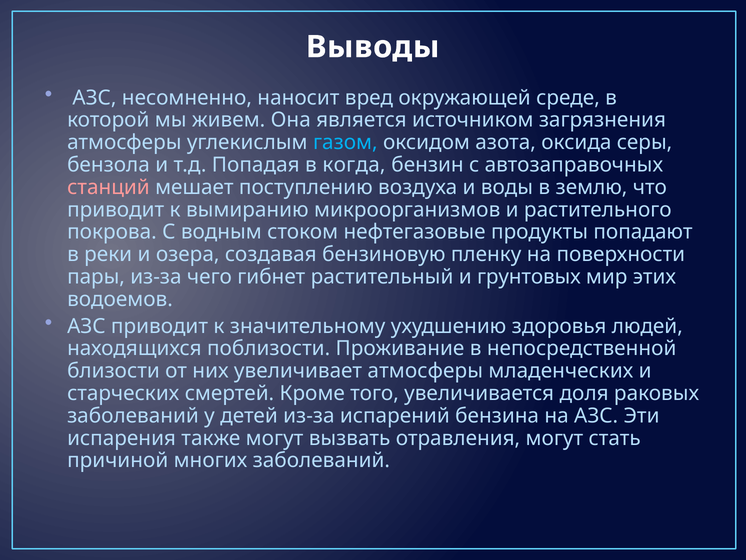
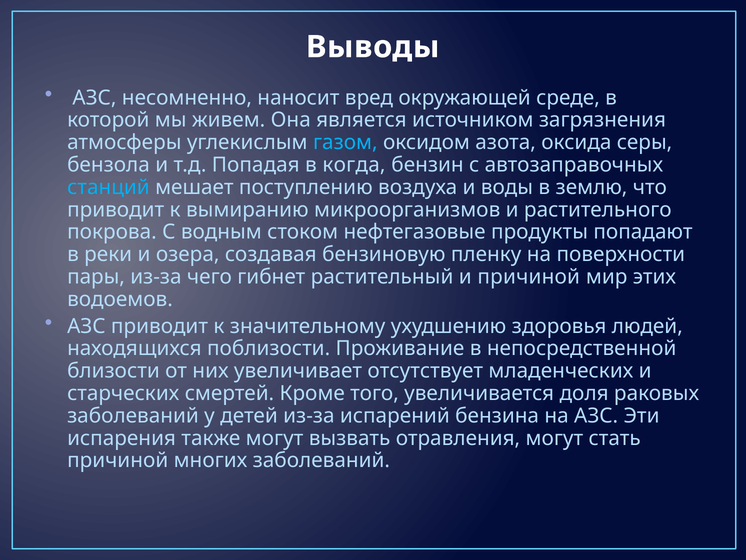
станций colour: pink -> light blue
и грунтовых: грунтовых -> причиной
увеличивает атмосферы: атмосферы -> отсутствует
